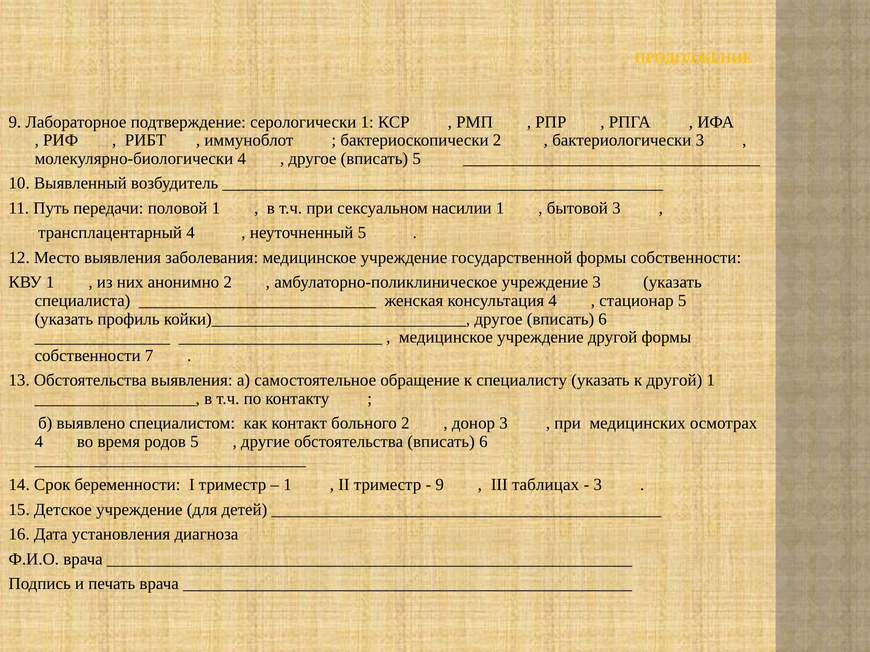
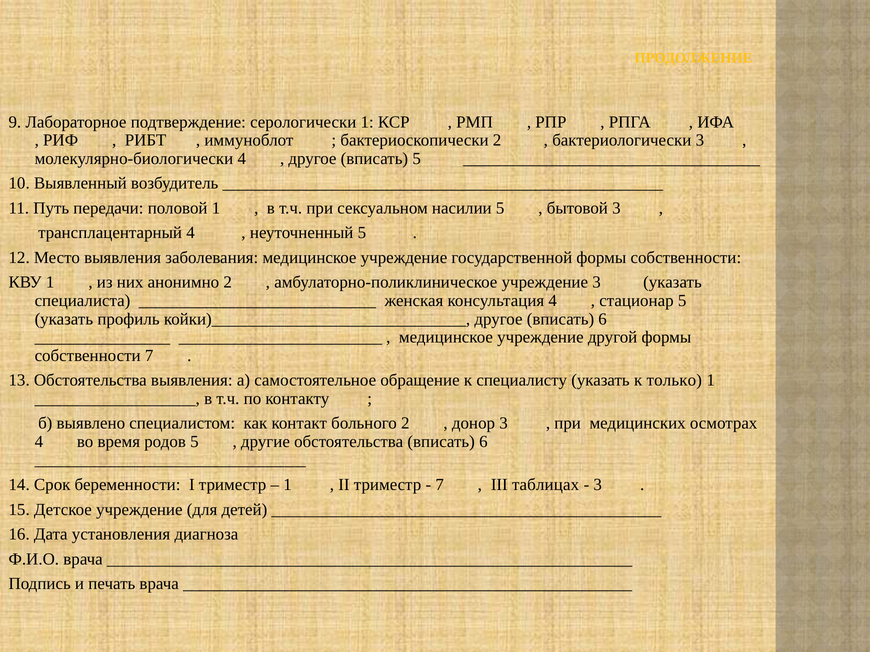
насилии 1: 1 -> 5
к другой: другой -> только
9 at (440, 485): 9 -> 7
